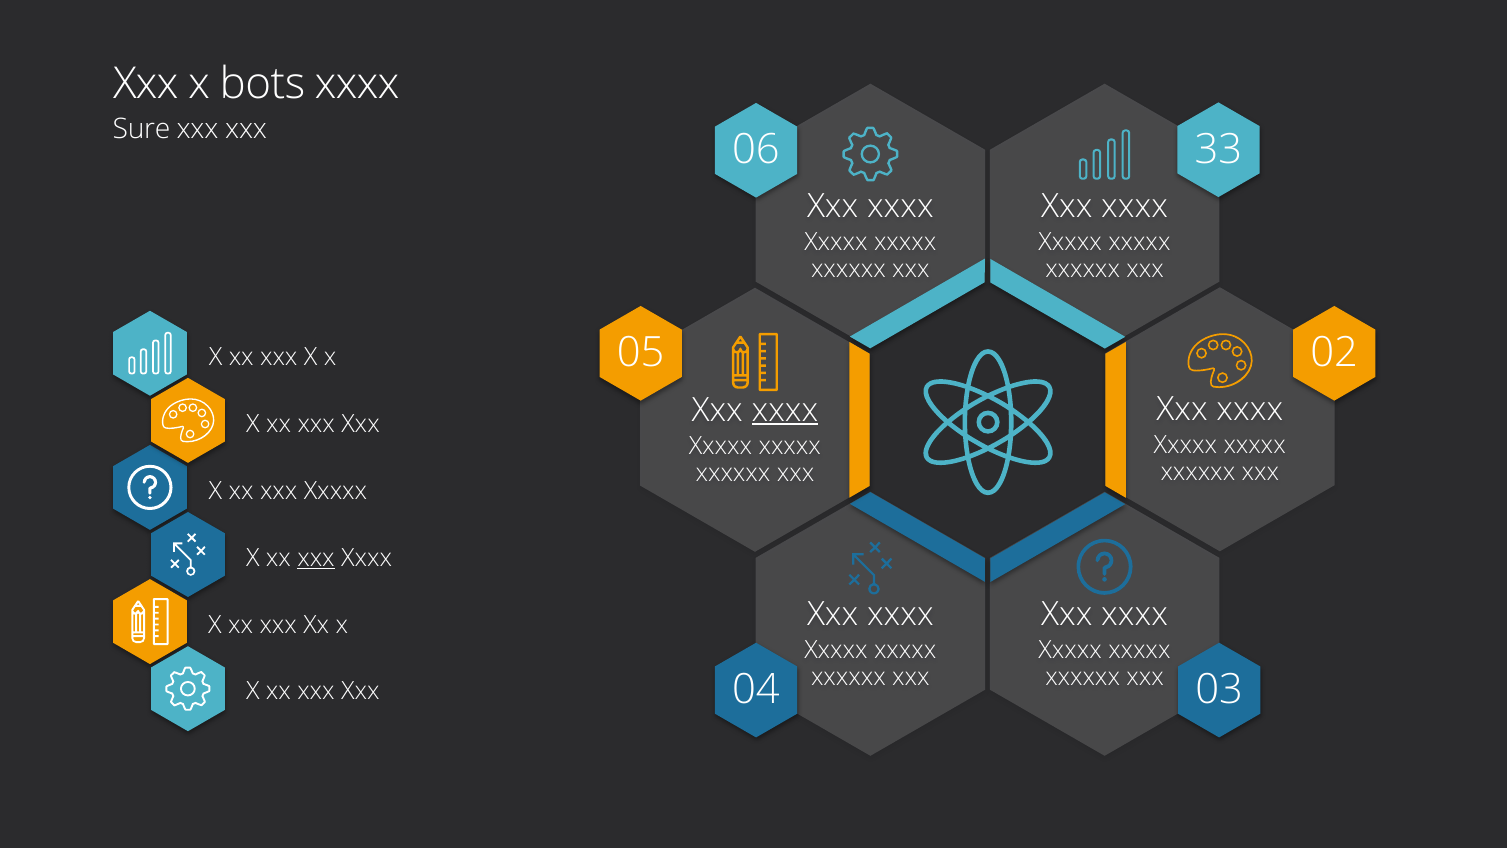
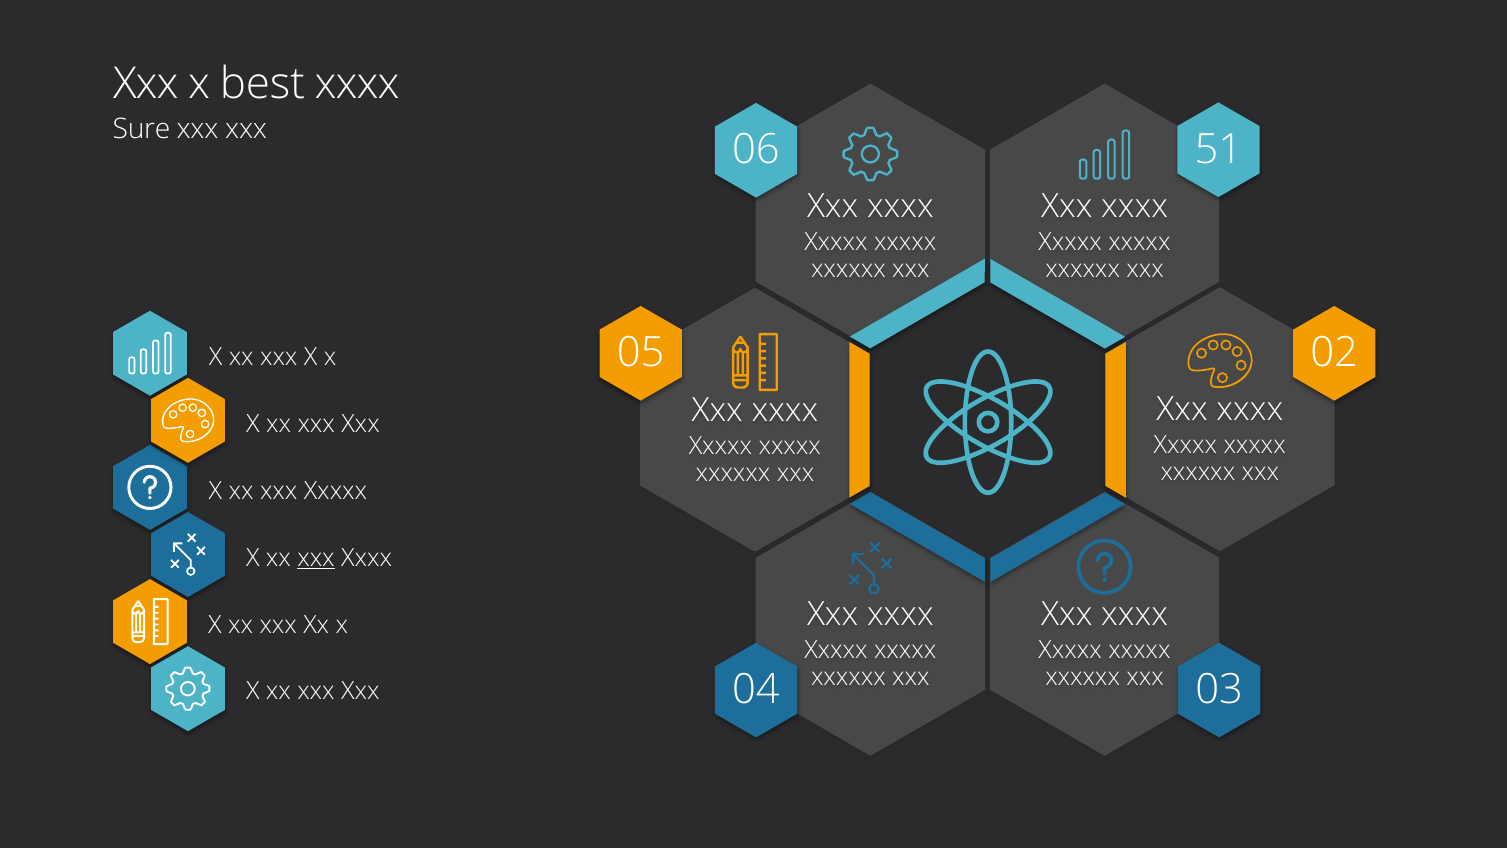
bots: bots -> best
33: 33 -> 51
xxxx at (785, 410) underline: present -> none
